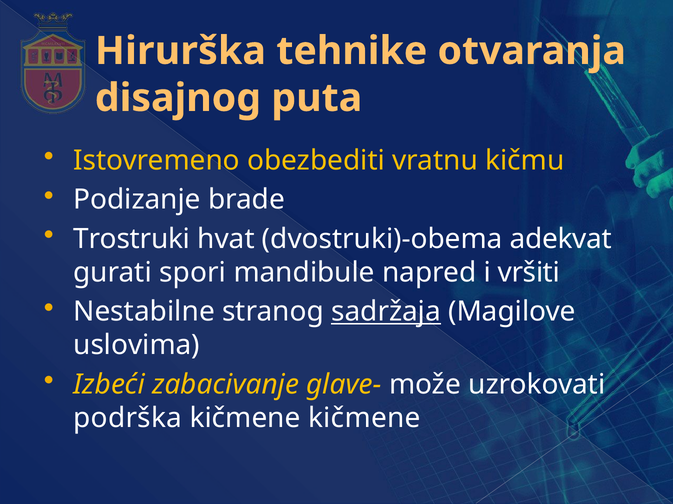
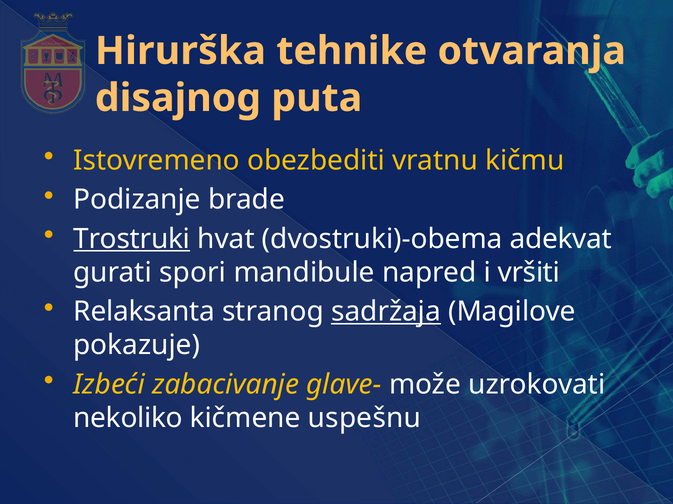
Trostruki underline: none -> present
Nestabilne: Nestabilne -> Relaksanta
uslovima: uslovima -> pokazuje
podrška: podrška -> nekoliko
kičmene kičmene: kičmene -> uspešnu
